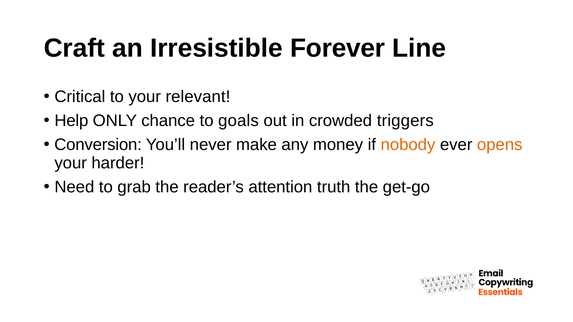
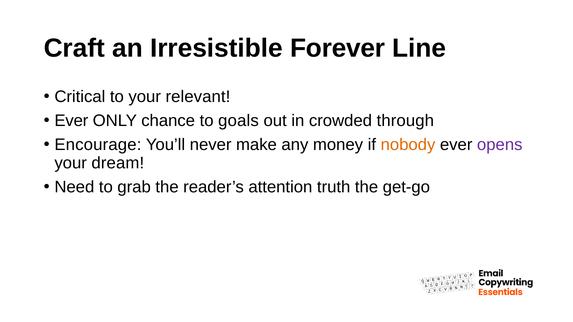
Help at (71, 121): Help -> Ever
triggers: triggers -> through
Conversion: Conversion -> Encourage
opens colour: orange -> purple
harder: harder -> dream
